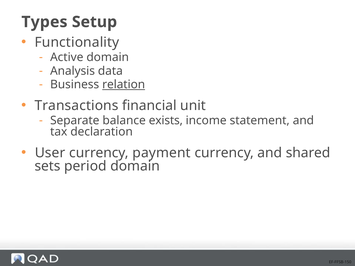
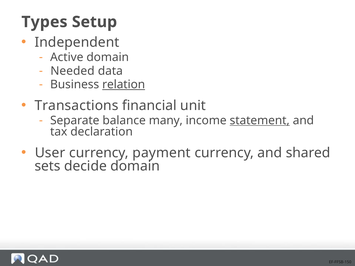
Functionality: Functionality -> Independent
Analysis: Analysis -> Needed
exists: exists -> many
statement underline: none -> present
period: period -> decide
